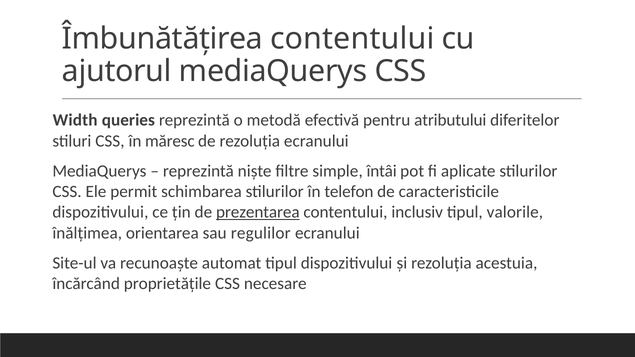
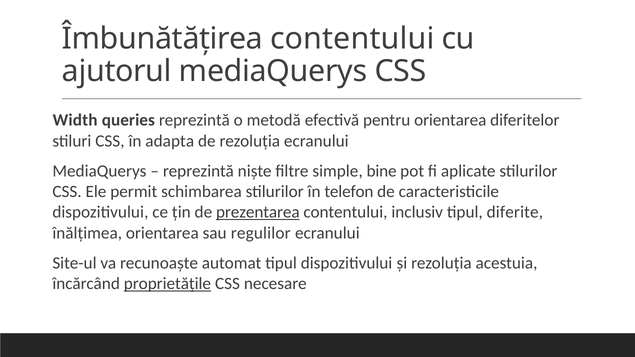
pentru atributului: atributului -> orientarea
măresc: măresc -> adapta
întâi: întâi -> bine
valorile: valorile -> diferite
proprietățile underline: none -> present
